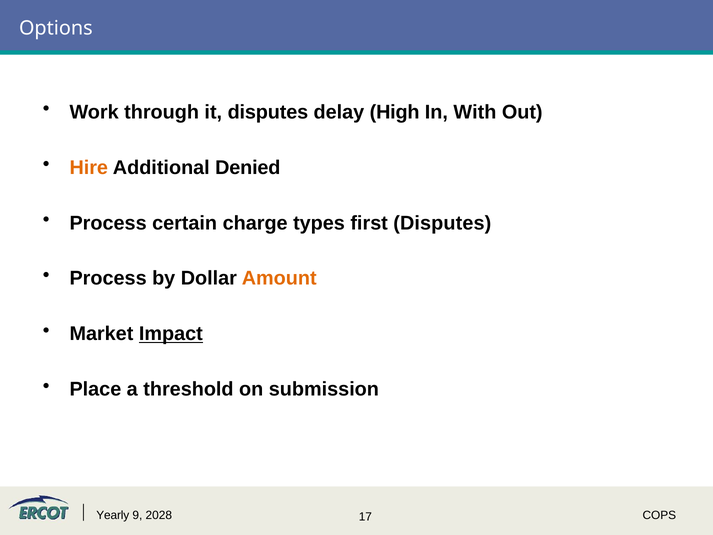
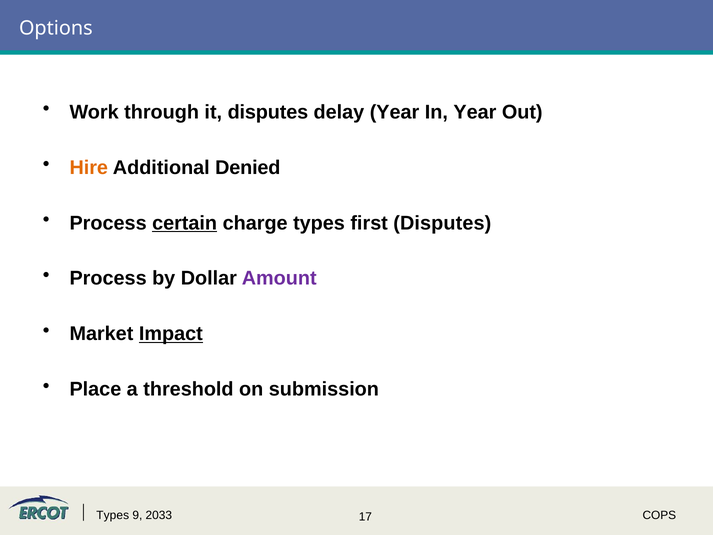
delay High: High -> Year
In With: With -> Year
certain underline: none -> present
Amount colour: orange -> purple
Yearly at (113, 515): Yearly -> Types
2028: 2028 -> 2033
